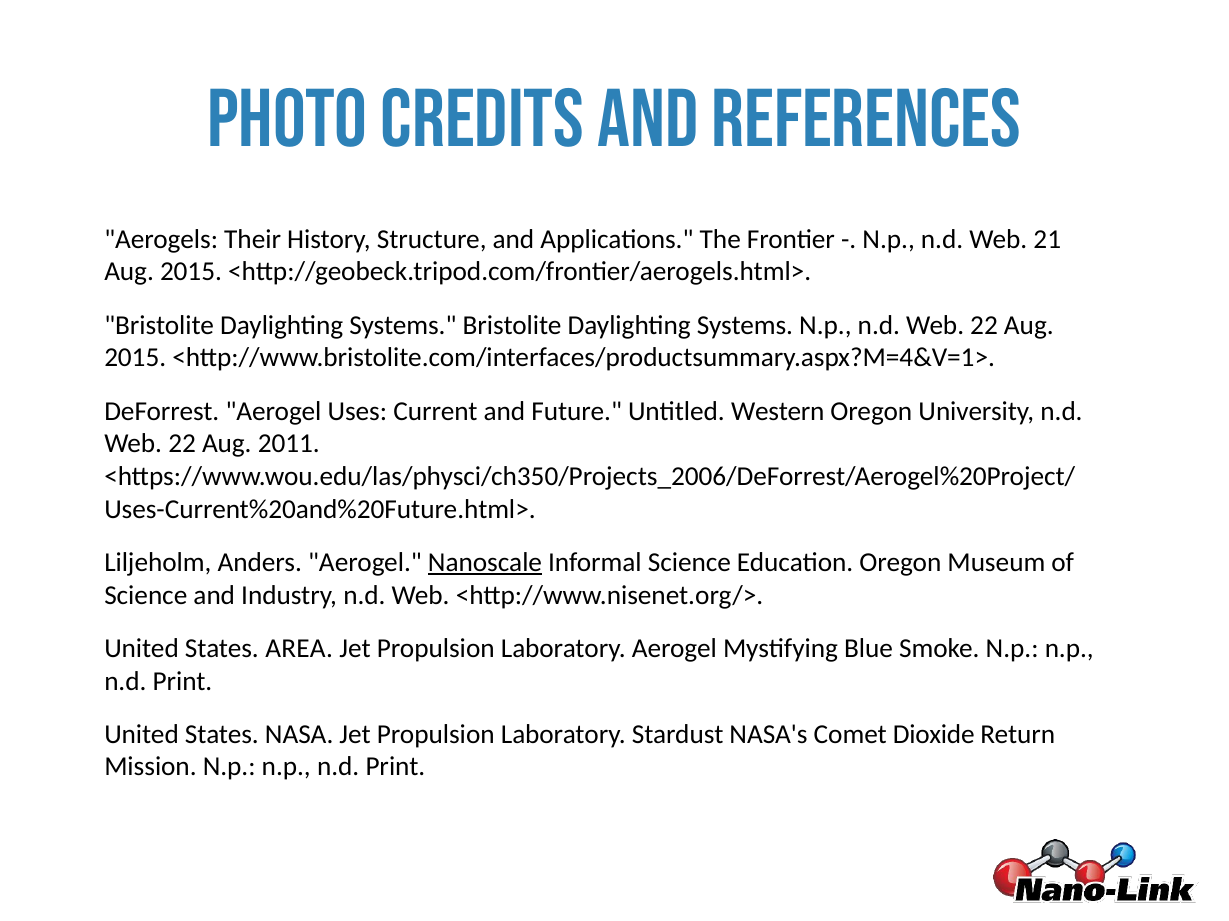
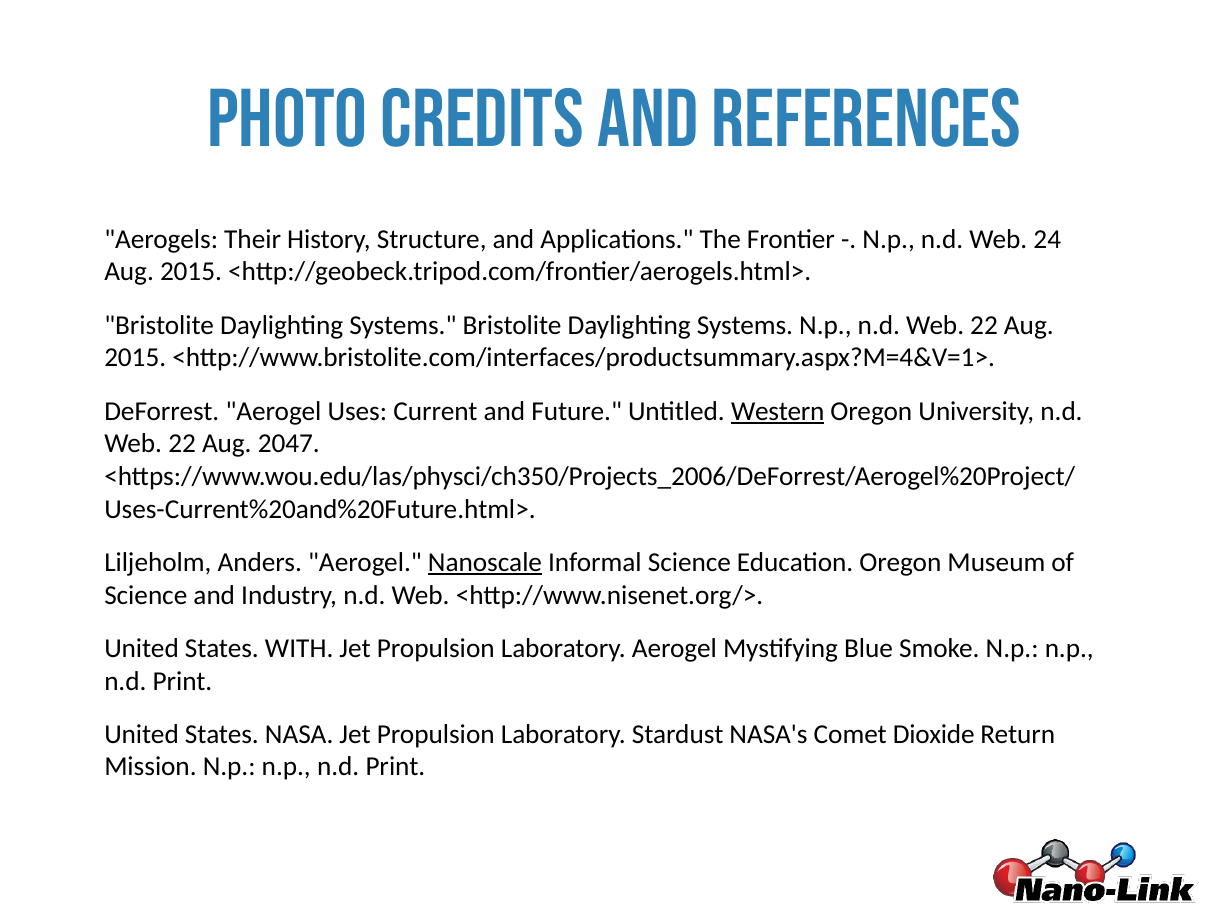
21: 21 -> 24
Western underline: none -> present
2011: 2011 -> 2047
AREA: AREA -> WITH
